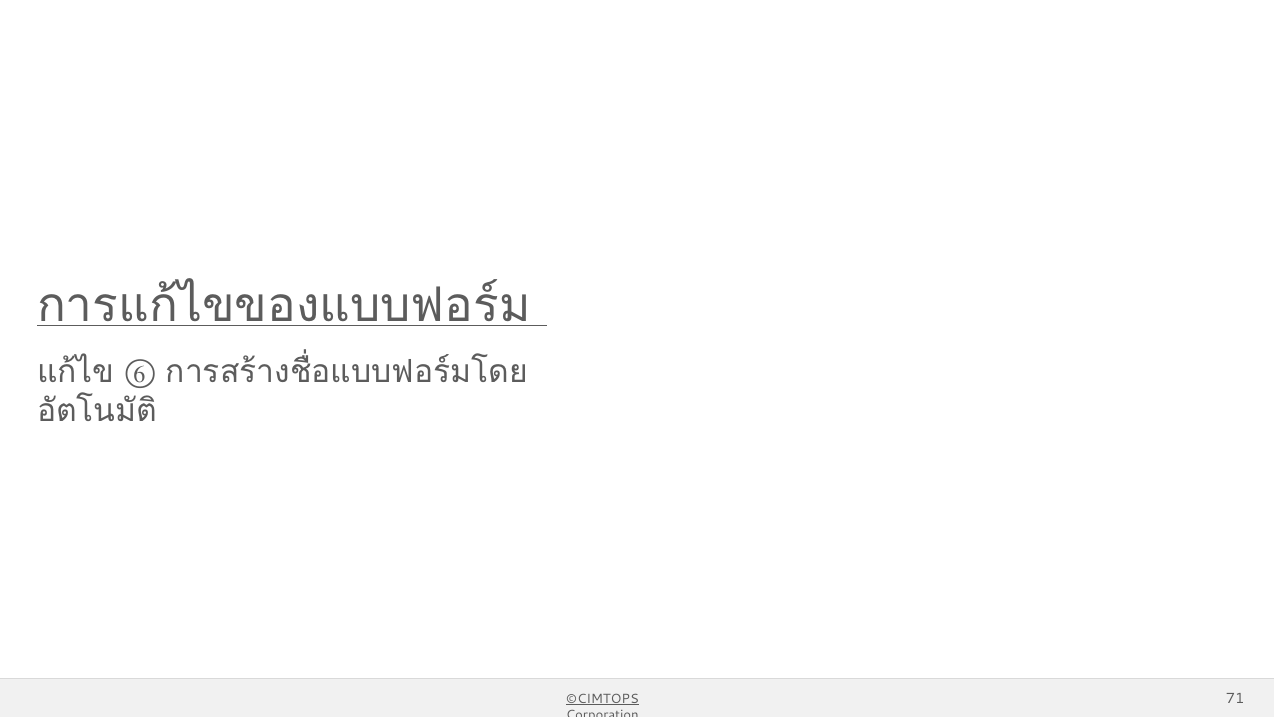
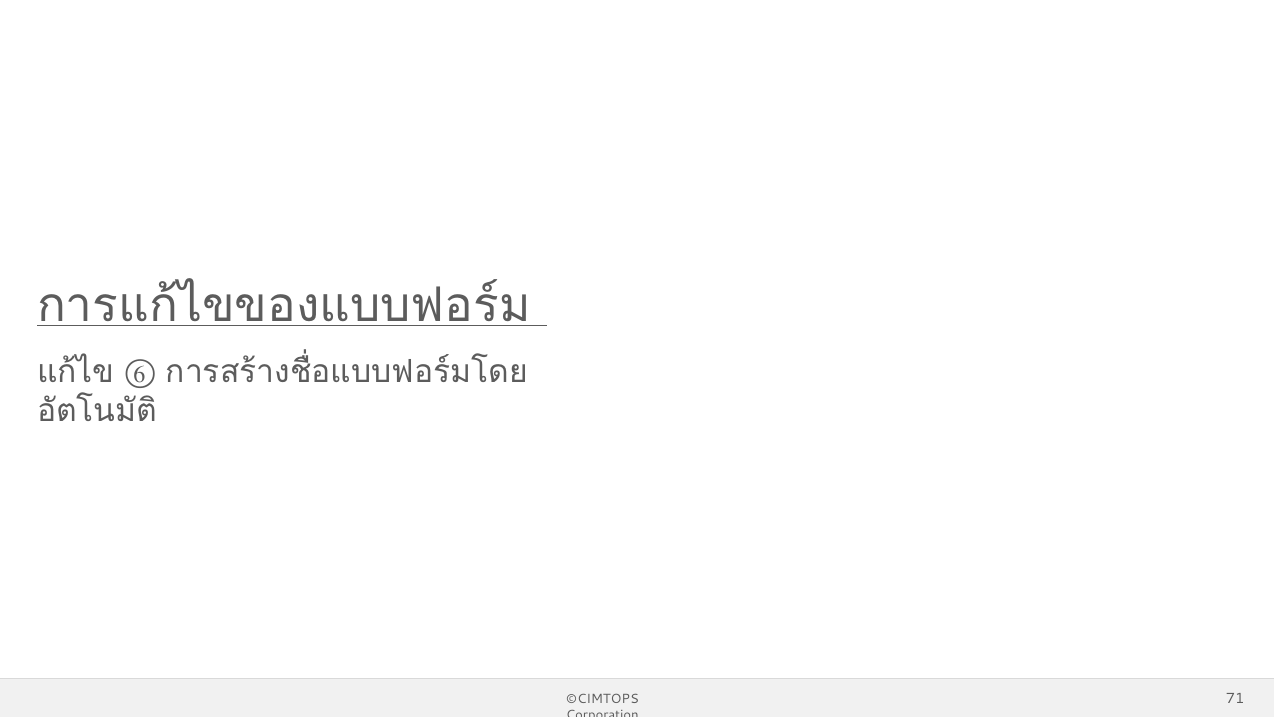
©CIMTOPS underline: present -> none
